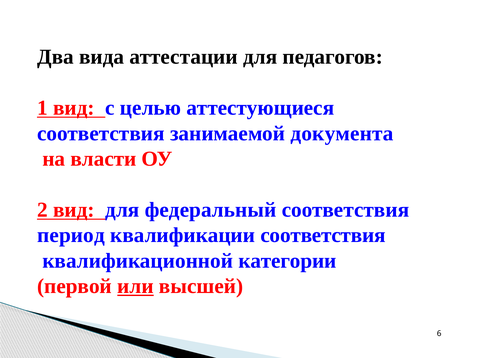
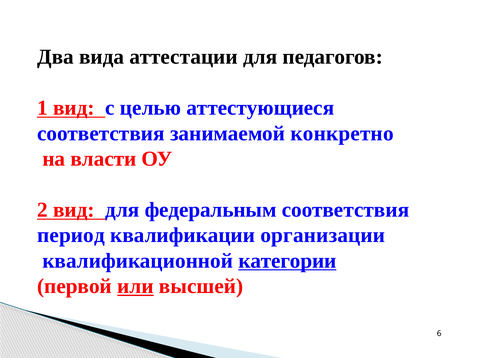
документа: документа -> конкретно
федеральный: федеральный -> федеральным
квалификации соответствия: соответствия -> организации
категории underline: none -> present
